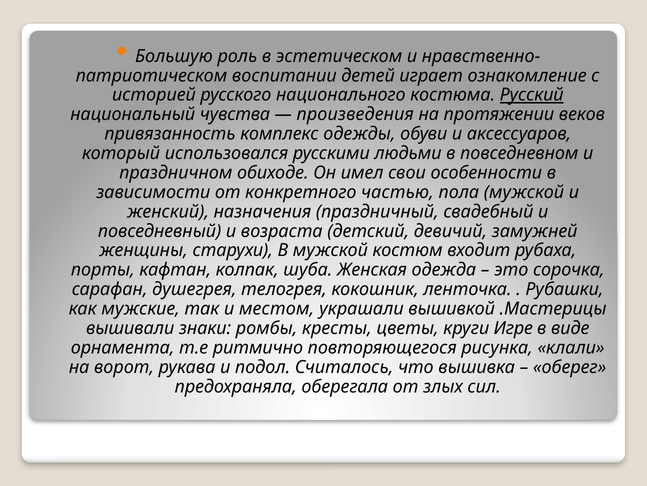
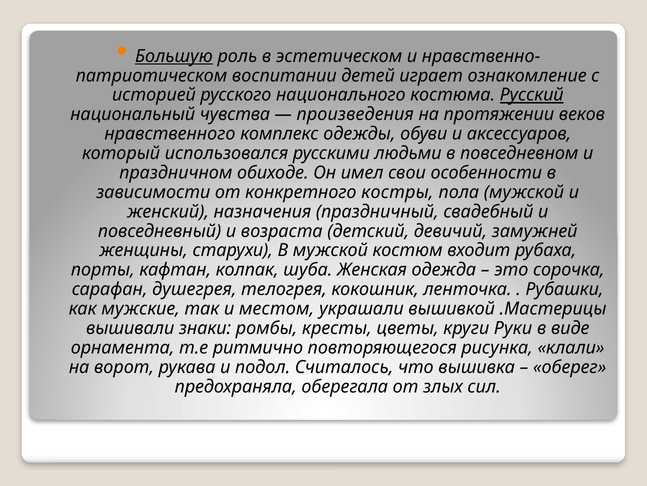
Большую underline: none -> present
привязанность: привязанность -> нравственного
частью: частью -> костры
Игре: Игре -> Руки
